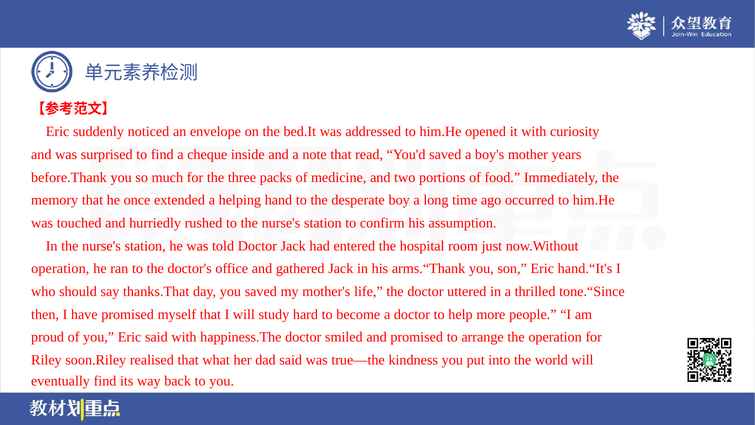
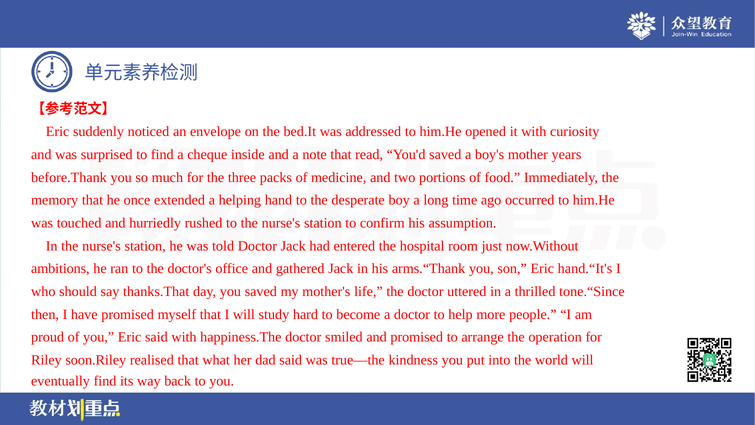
operation at (60, 269): operation -> ambitions
